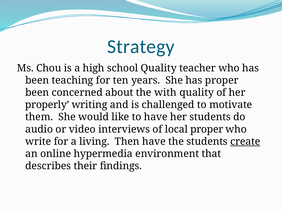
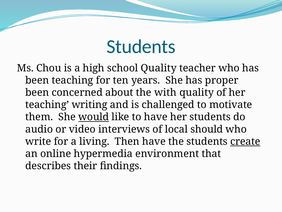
Strategy at (141, 47): Strategy -> Students
properly at (47, 105): properly -> teaching
would underline: none -> present
local proper: proper -> should
